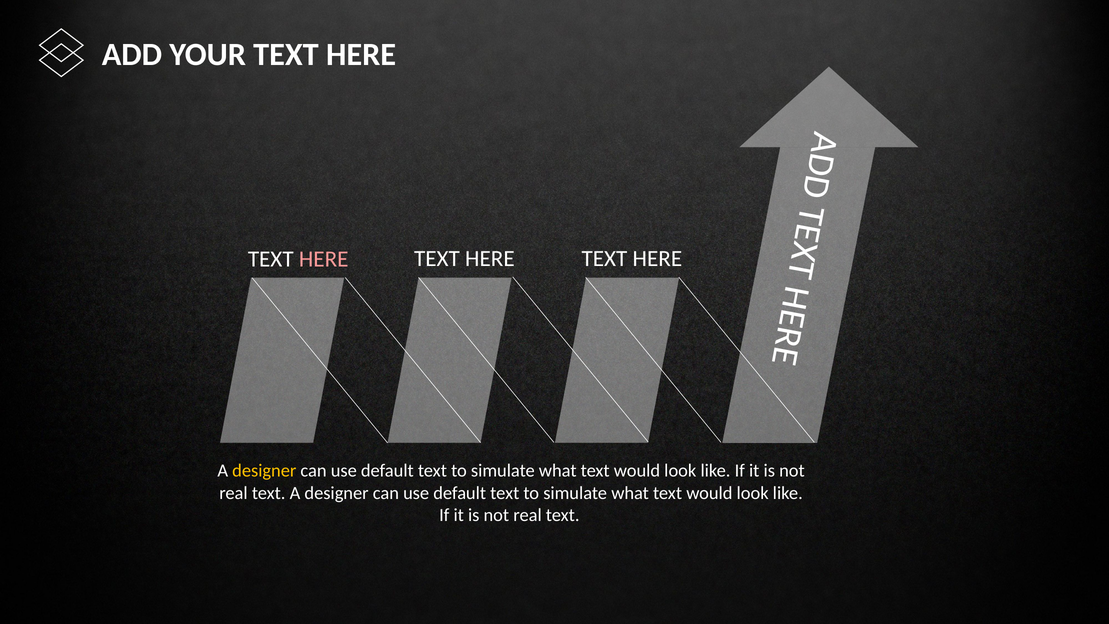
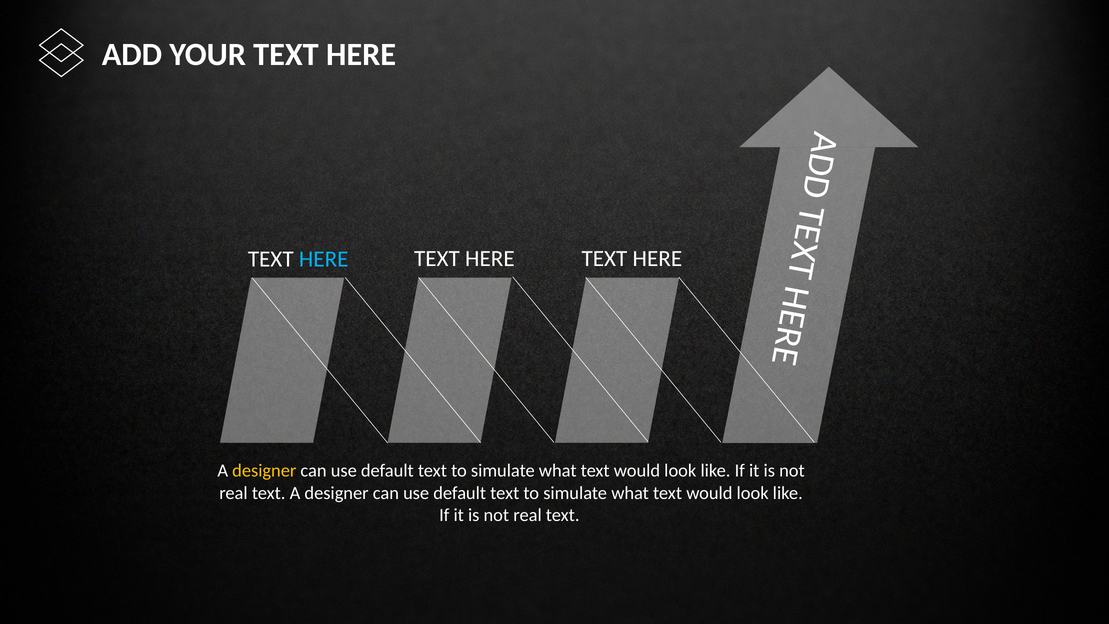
HERE at (324, 259) colour: pink -> light blue
